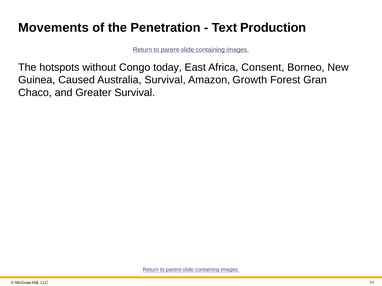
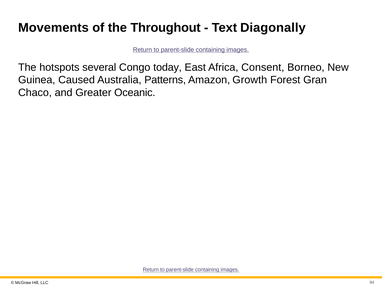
Penetration: Penetration -> Throughout
Production: Production -> Diagonally
without: without -> several
Australia Survival: Survival -> Patterns
Greater Survival: Survival -> Oceanic
